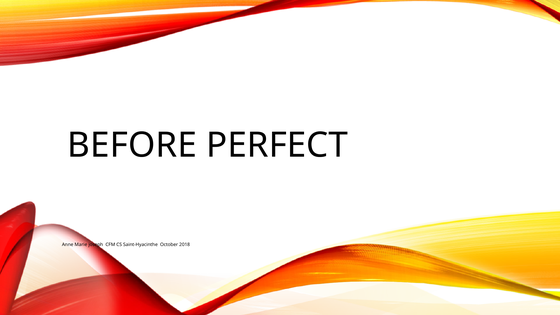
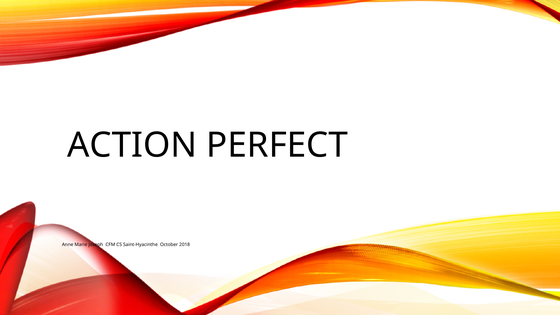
BEFORE: BEFORE -> ACTION
